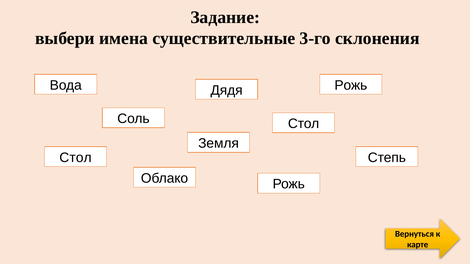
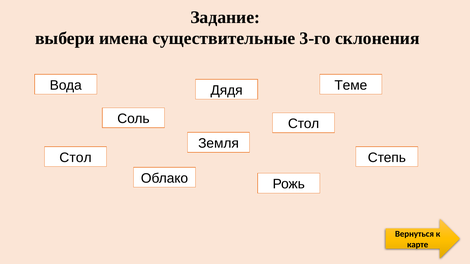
Рожь at (351, 85): Рожь -> Теме
